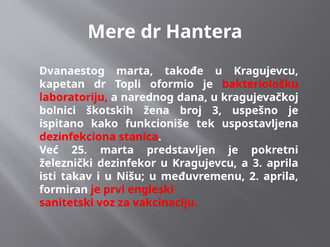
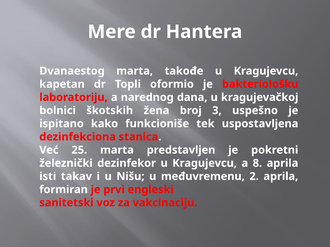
a 3: 3 -> 8
